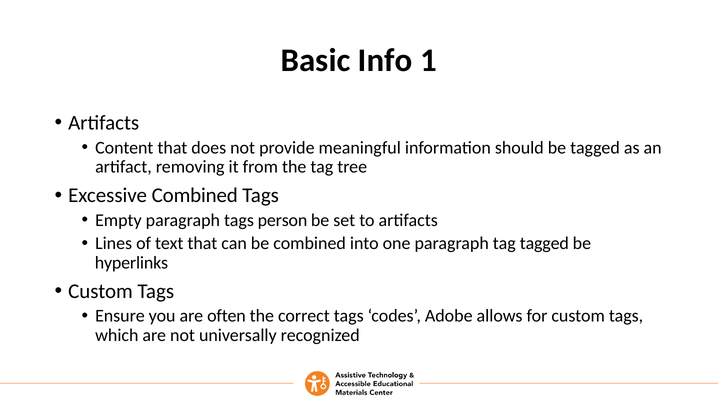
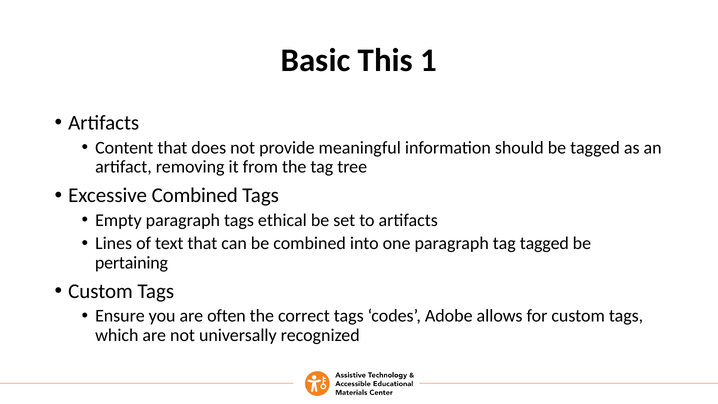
Info: Info -> This
person: person -> ethical
hyperlinks: hyperlinks -> pertaining
